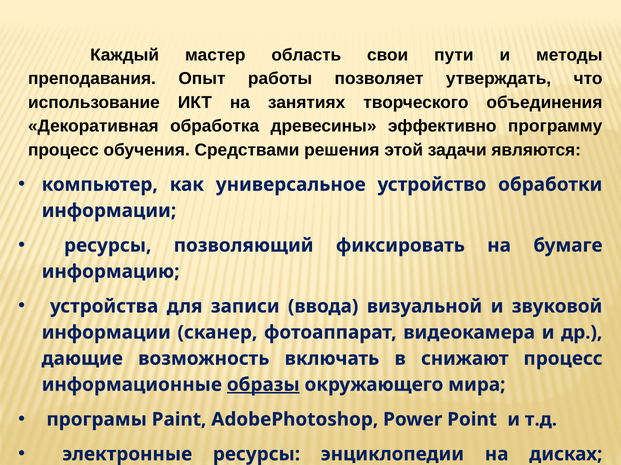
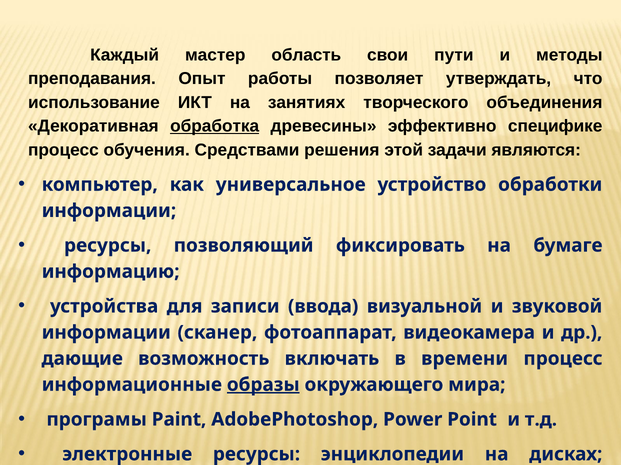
обработка underline: none -> present
программу: программу -> специфике
снижают: снижают -> времени
